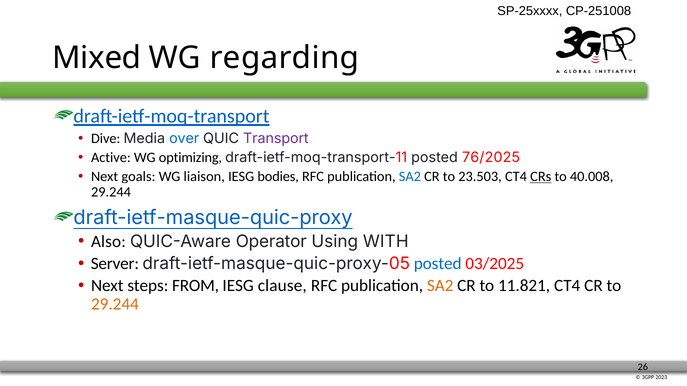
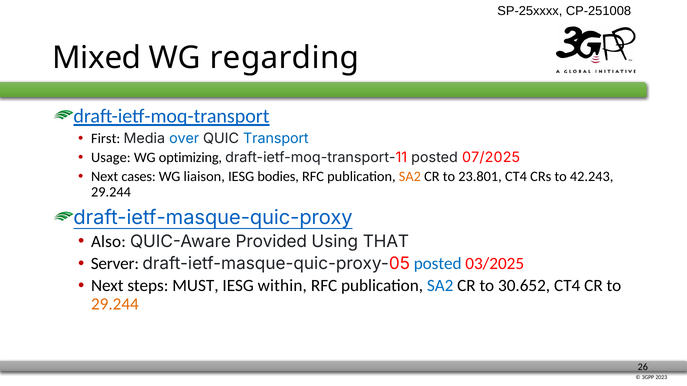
Dive: Dive -> First
Transport colour: purple -> blue
Active: Active -> Usage
76/2025: 76/2025 -> 07/2025
goals: goals -> cases
SA2 at (410, 177) colour: blue -> orange
23.503: 23.503 -> 23.801
CRs underline: present -> none
40.008: 40.008 -> 42.243
Operator: Operator -> Provided
WITH: WITH -> THAT
FROM: FROM -> MUST
clause: clause -> within
SA2 at (440, 286) colour: orange -> blue
11.821: 11.821 -> 30.652
